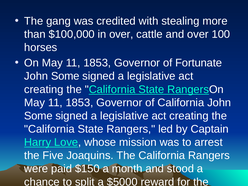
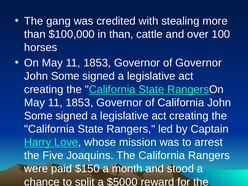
in over: over -> than
of Fortunate: Fortunate -> Governor
